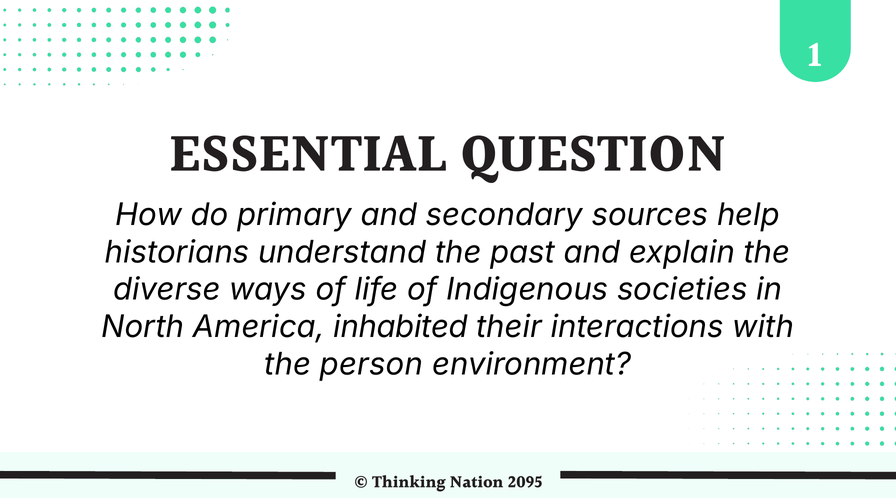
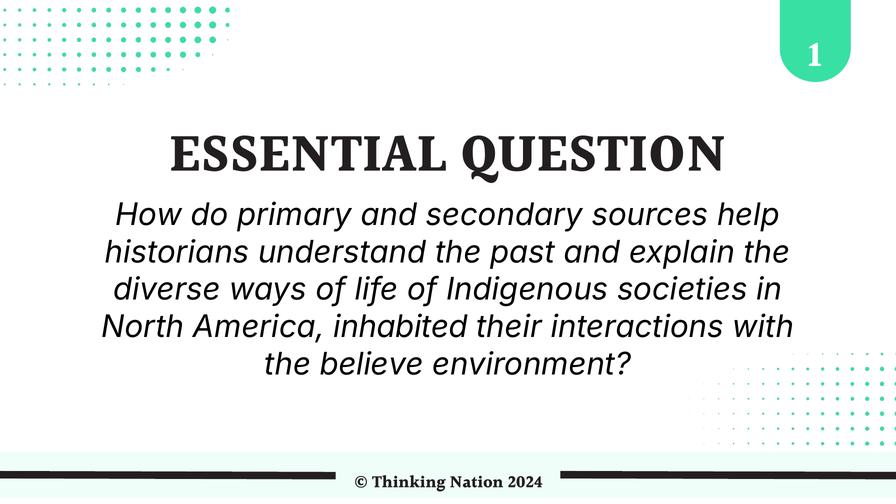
person: person -> believe
2095: 2095 -> 2024
